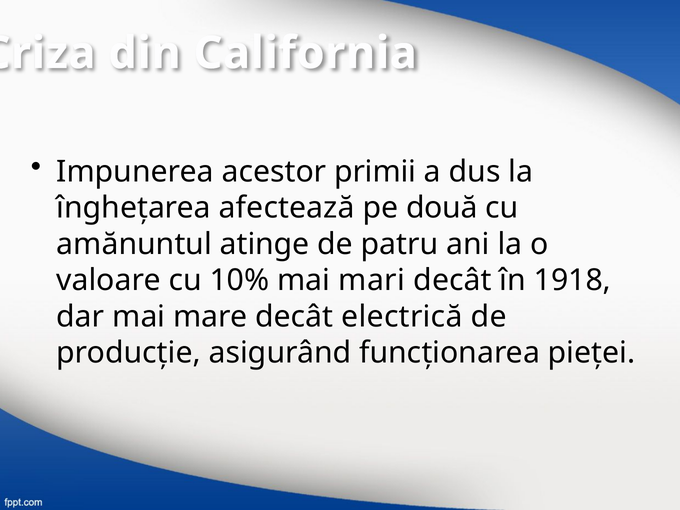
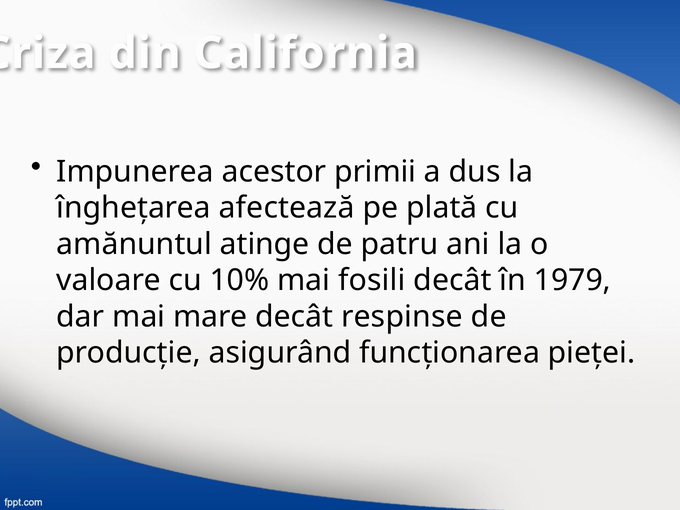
două: două -> plată
mari: mari -> fosili
1918: 1918 -> 1979
electrică: electrică -> respinse
